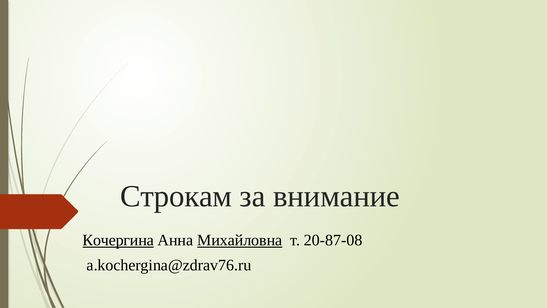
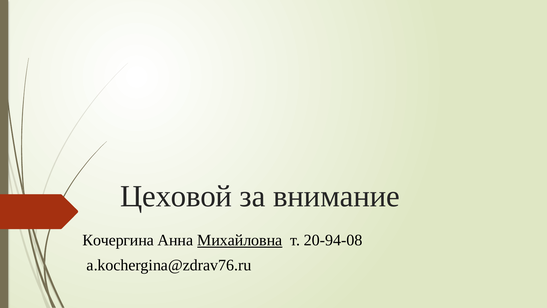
Строкам: Строкам -> Цеховой
Кочергина underline: present -> none
20-87-08: 20-87-08 -> 20-94-08
